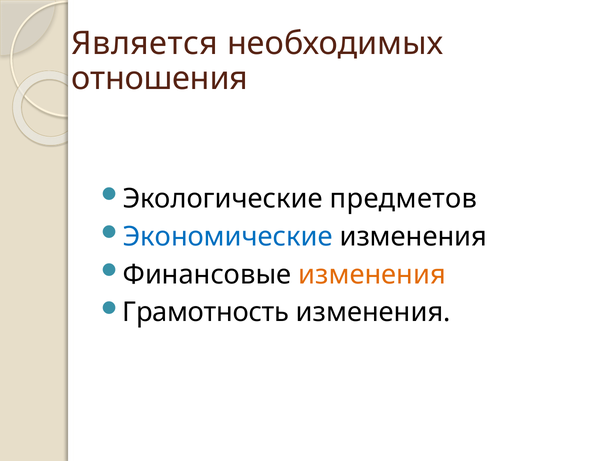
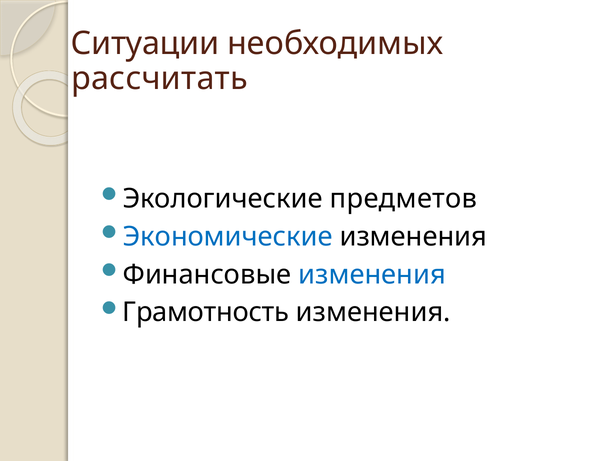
Является: Является -> Ситуации
отношения: отношения -> рассчитать
изменения at (372, 274) colour: orange -> blue
